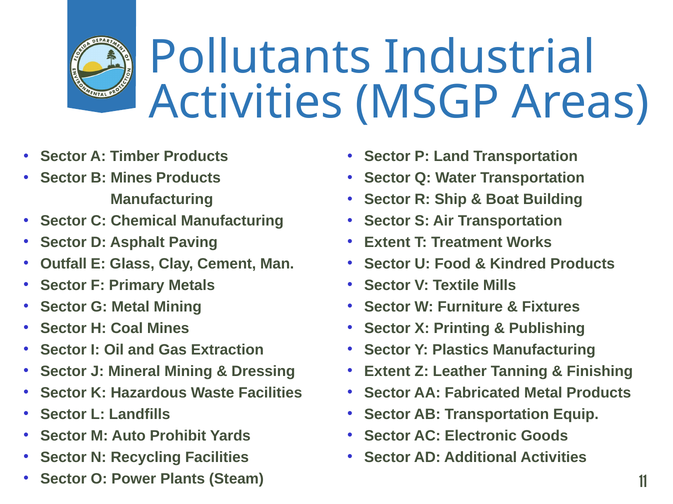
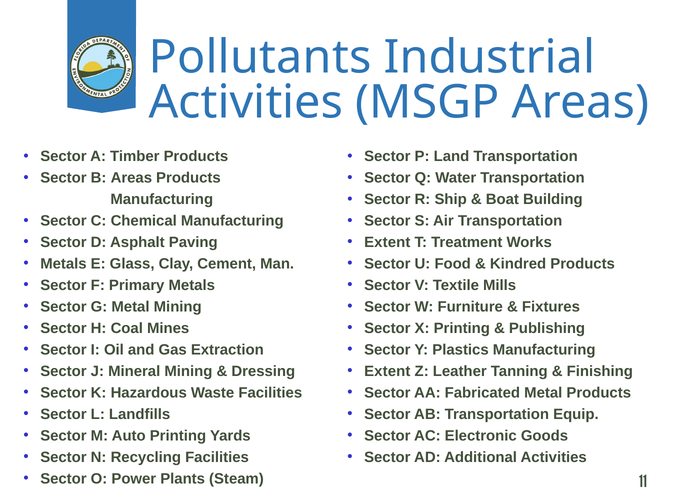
B Mines: Mines -> Areas
Outfall at (64, 264): Outfall -> Metals
Auto Prohibit: Prohibit -> Printing
